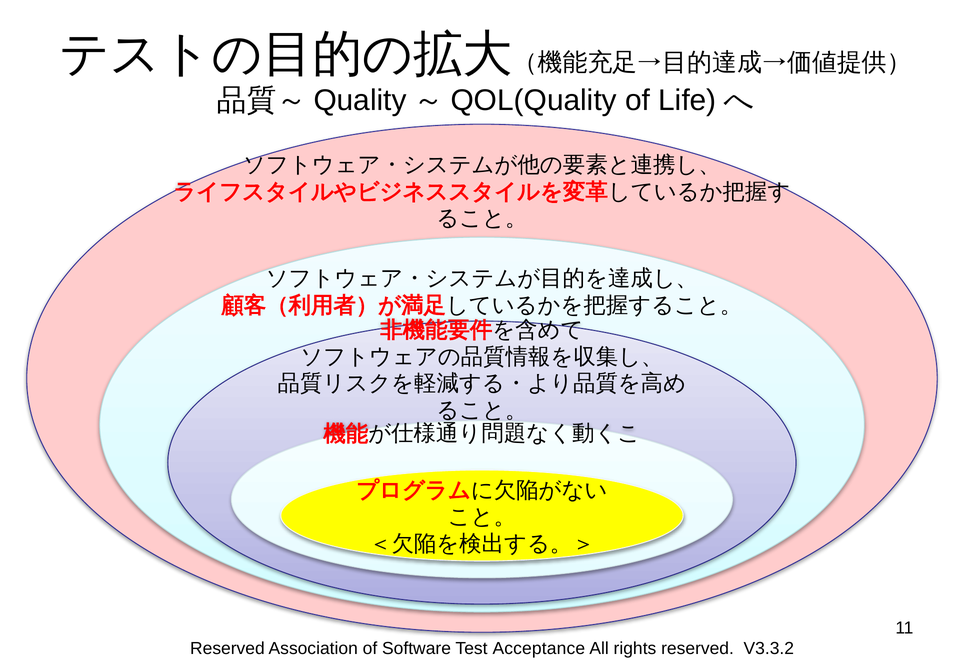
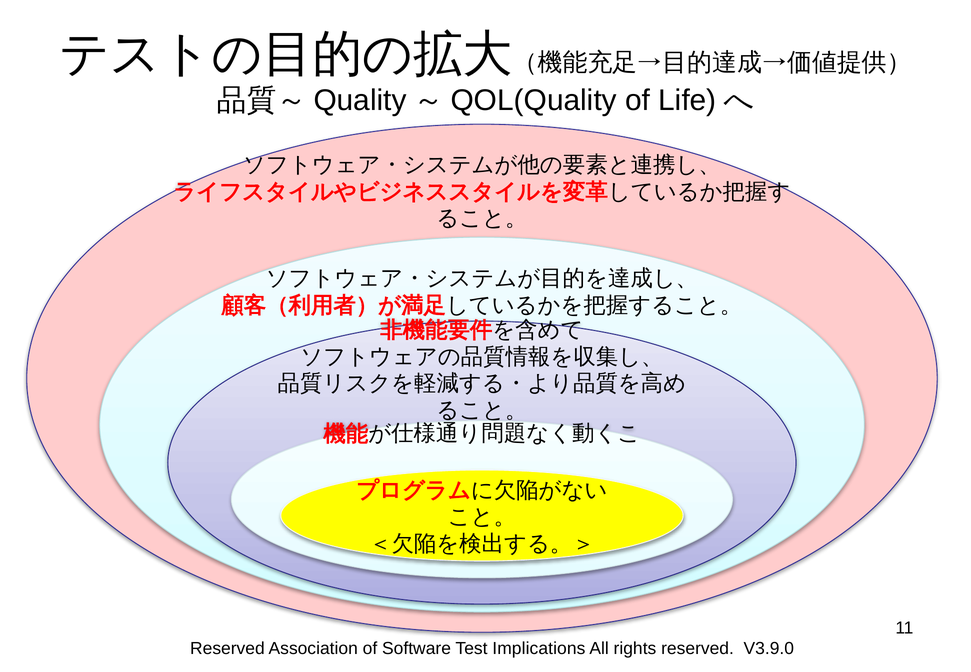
Acceptance: Acceptance -> Implications
V3.3.2: V3.3.2 -> V3.9.0
